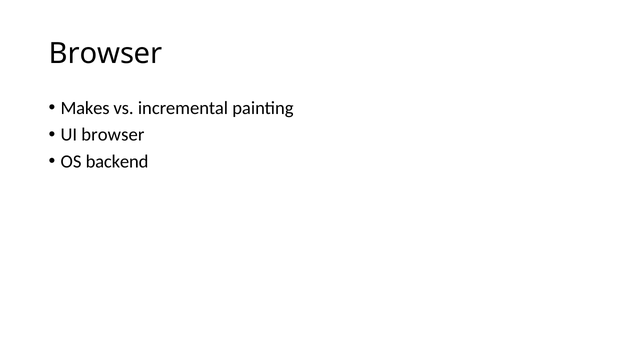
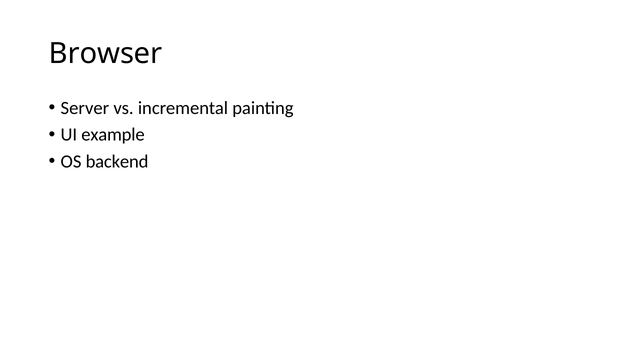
Makes: Makes -> Server
UI browser: browser -> example
